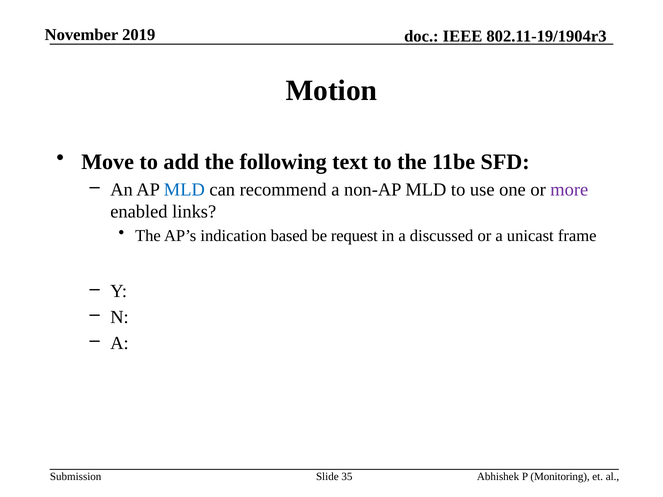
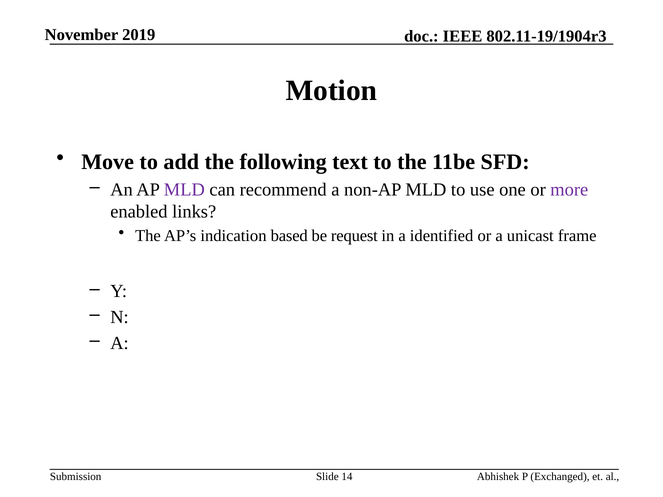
MLD at (184, 190) colour: blue -> purple
discussed: discussed -> identified
35: 35 -> 14
Monitoring: Monitoring -> Exchanged
